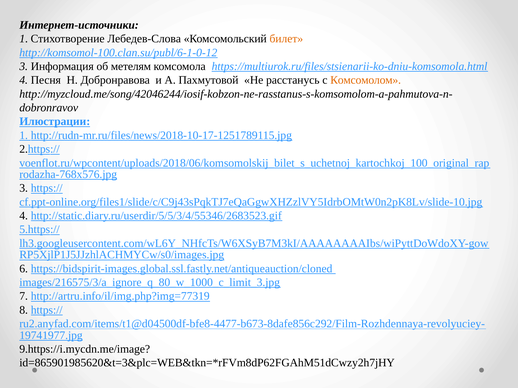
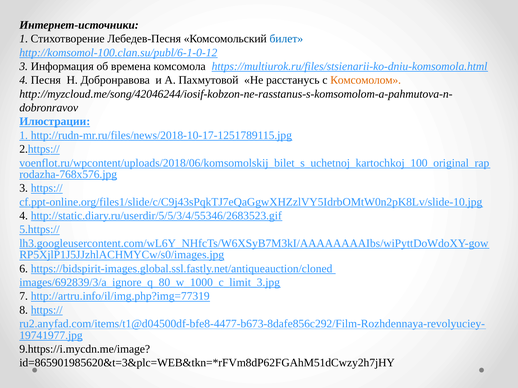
Лебедев-Слова: Лебедев-Слова -> Лебедев-Песня
билет colour: orange -> blue
метелям: метелям -> времена
images/216575/3/a_ignore_q_80_w_1000_c_limit_3.jpg: images/216575/3/a_ignore_q_80_w_1000_c_limit_3.jpg -> images/692839/3/a_ignore_q_80_w_1000_c_limit_3.jpg
